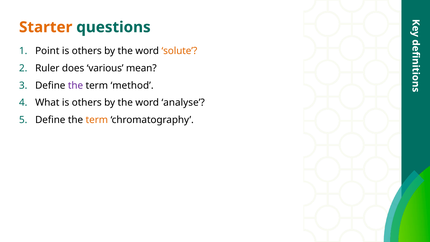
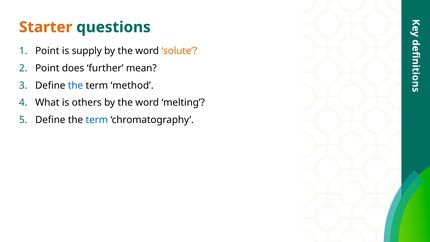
others at (87, 51): others -> supply
Ruler at (47, 68): Ruler -> Point
various: various -> further
the at (76, 85) colour: purple -> blue
analyse: analyse -> melting
term at (97, 120) colour: orange -> blue
